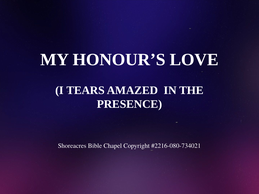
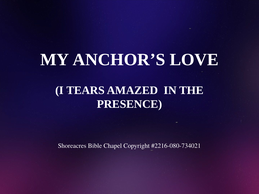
HONOUR’S: HONOUR’S -> ANCHOR’S
